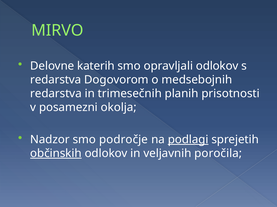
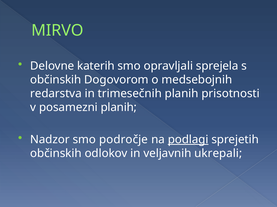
opravljali odlokov: odlokov -> sprejela
redarstva at (56, 80): redarstva -> občinskih
posamezni okolja: okolja -> planih
občinskih at (56, 154) underline: present -> none
poročila: poročila -> ukrepali
